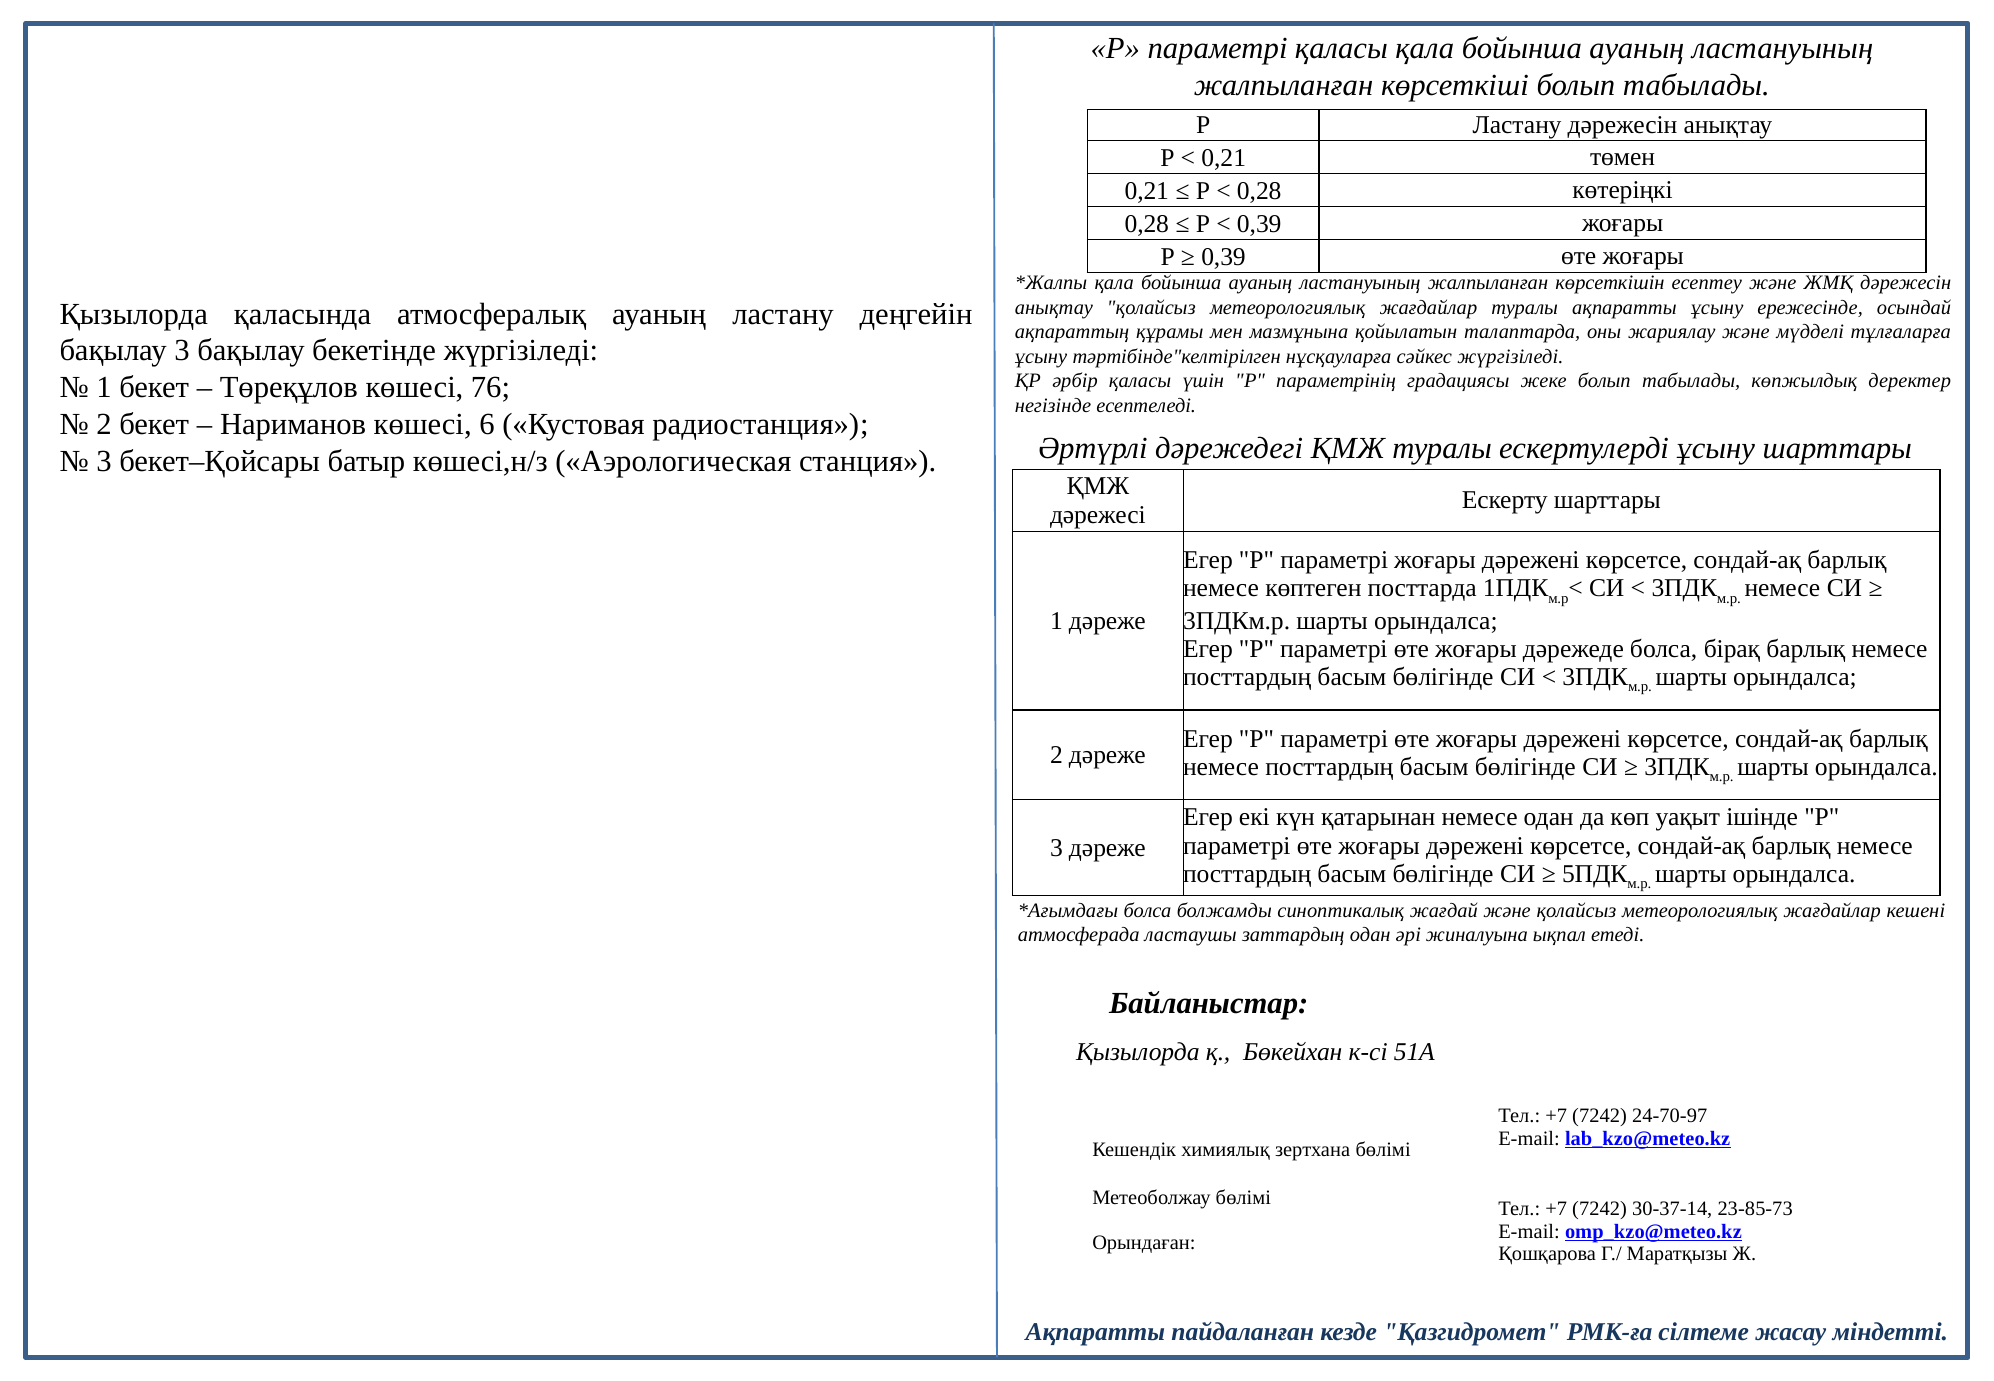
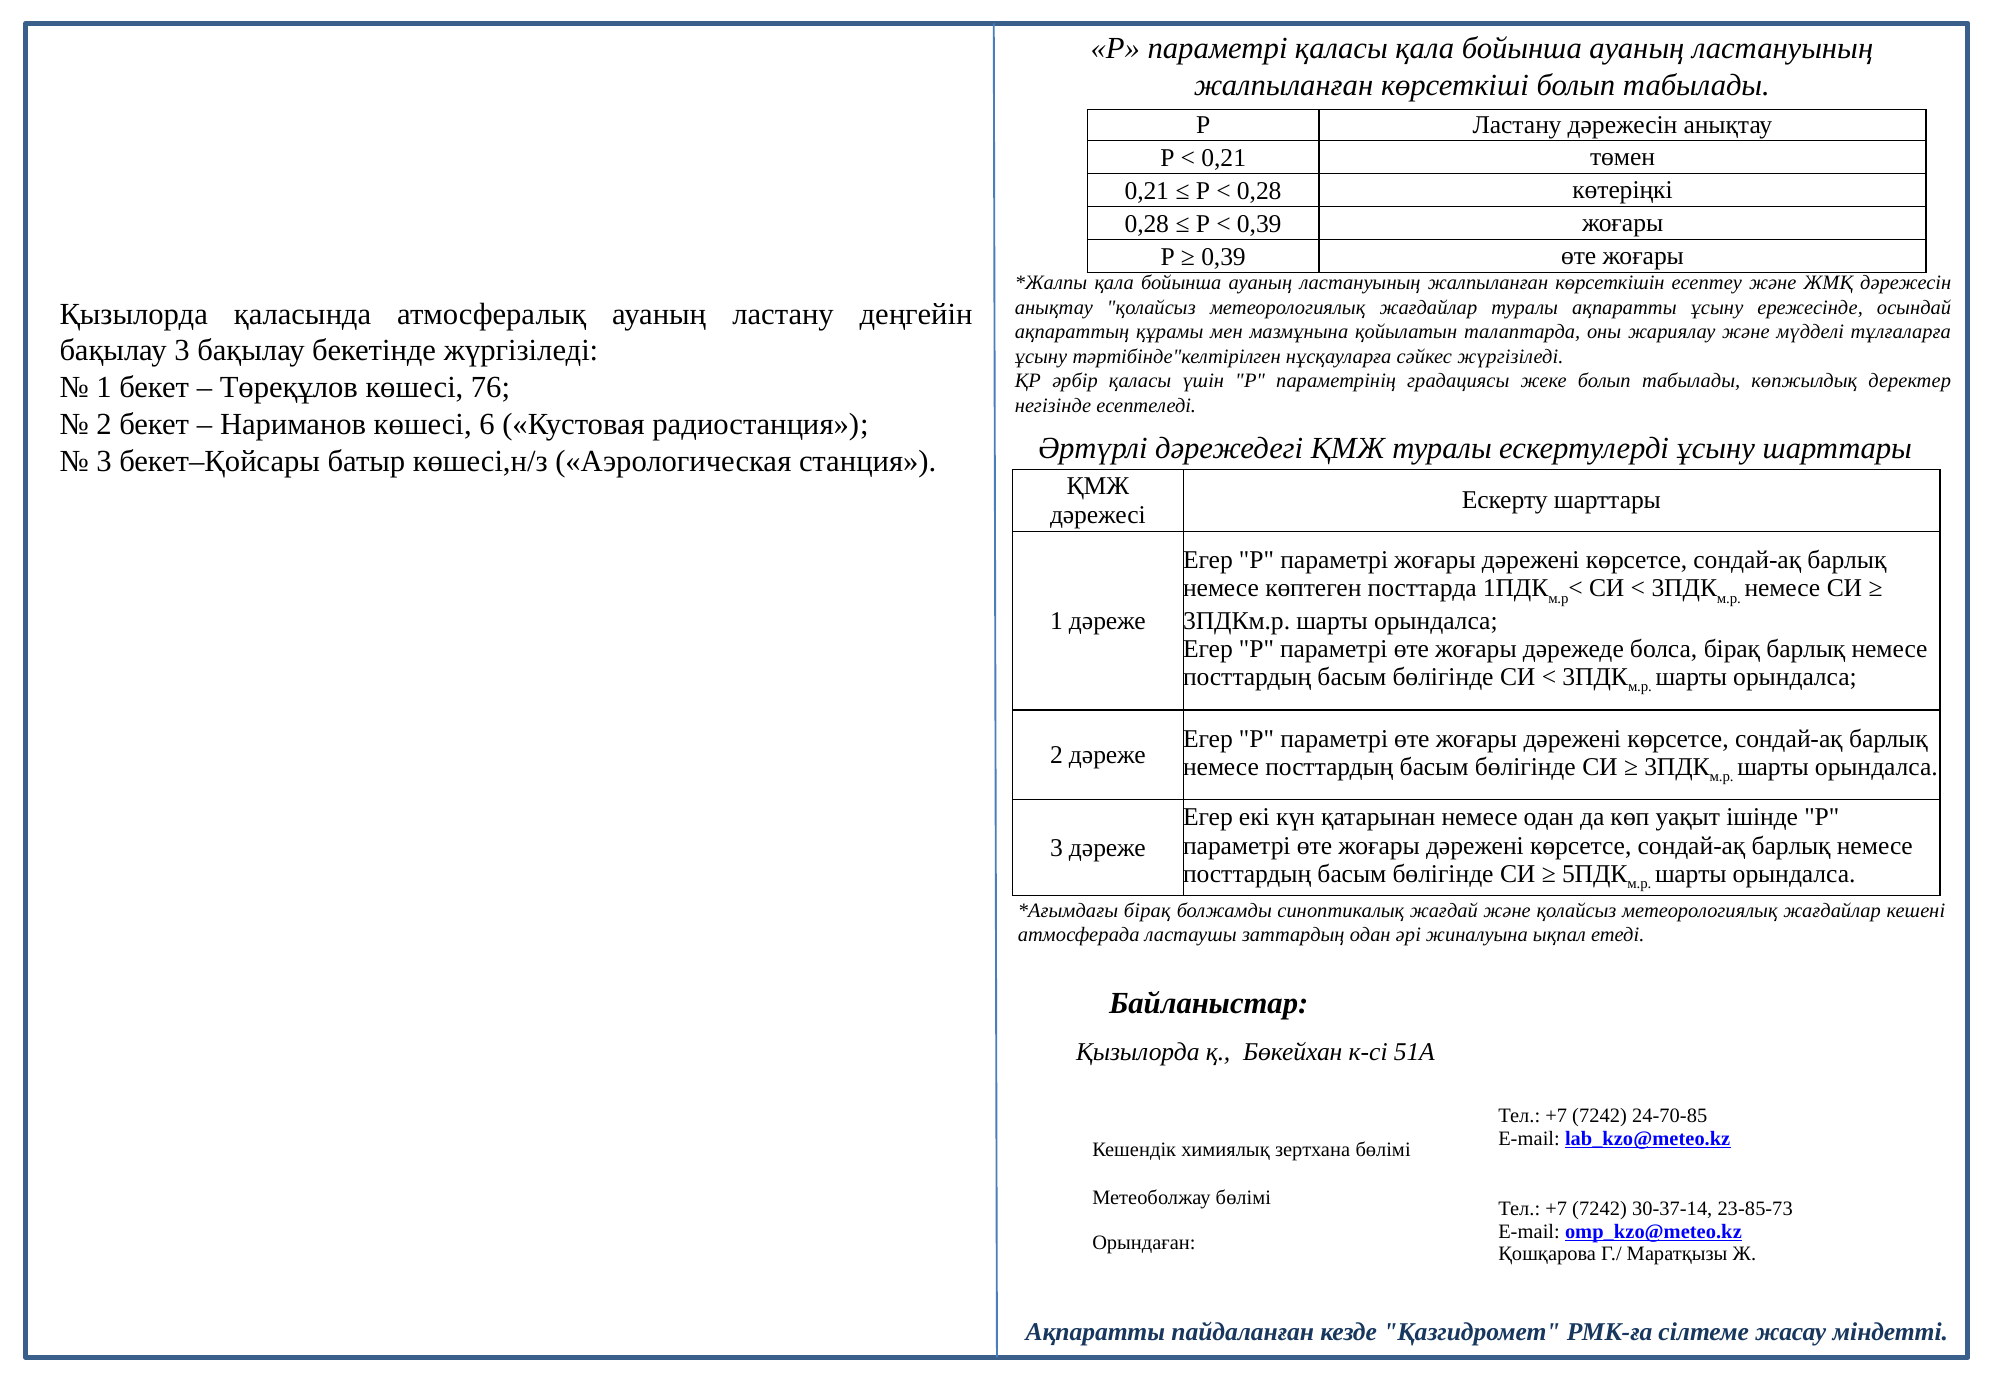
болса at (1148, 910): болса -> бірақ
24-70-97: 24-70-97 -> 24-70-85
